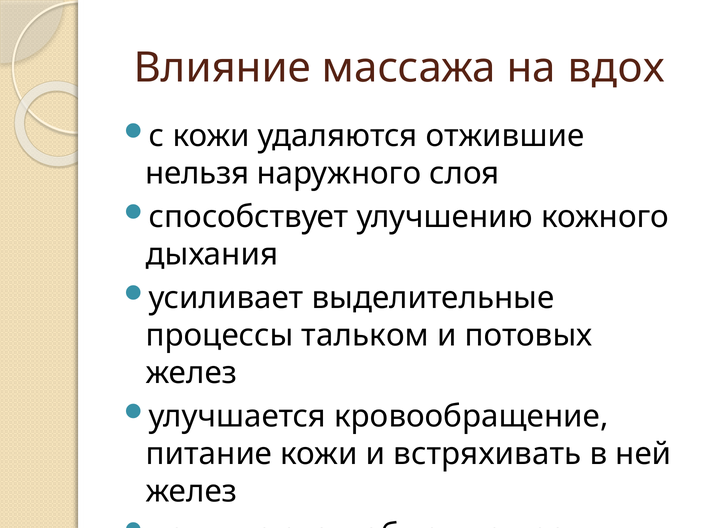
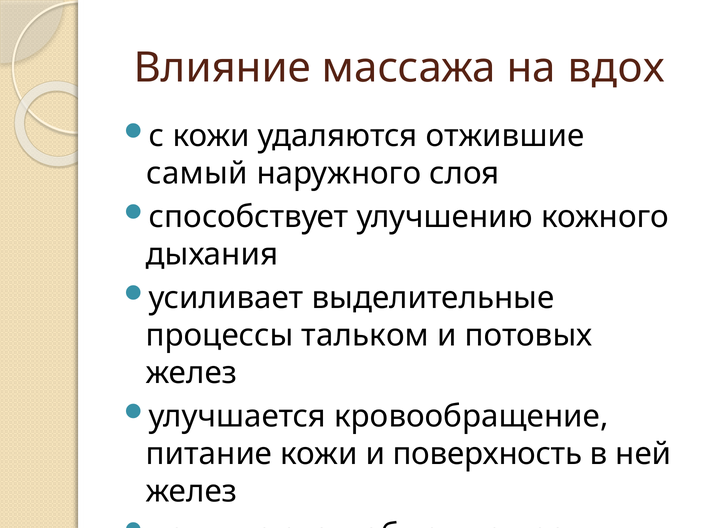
нельзя: нельзя -> самый
встряхивать: встряхивать -> поверхность
